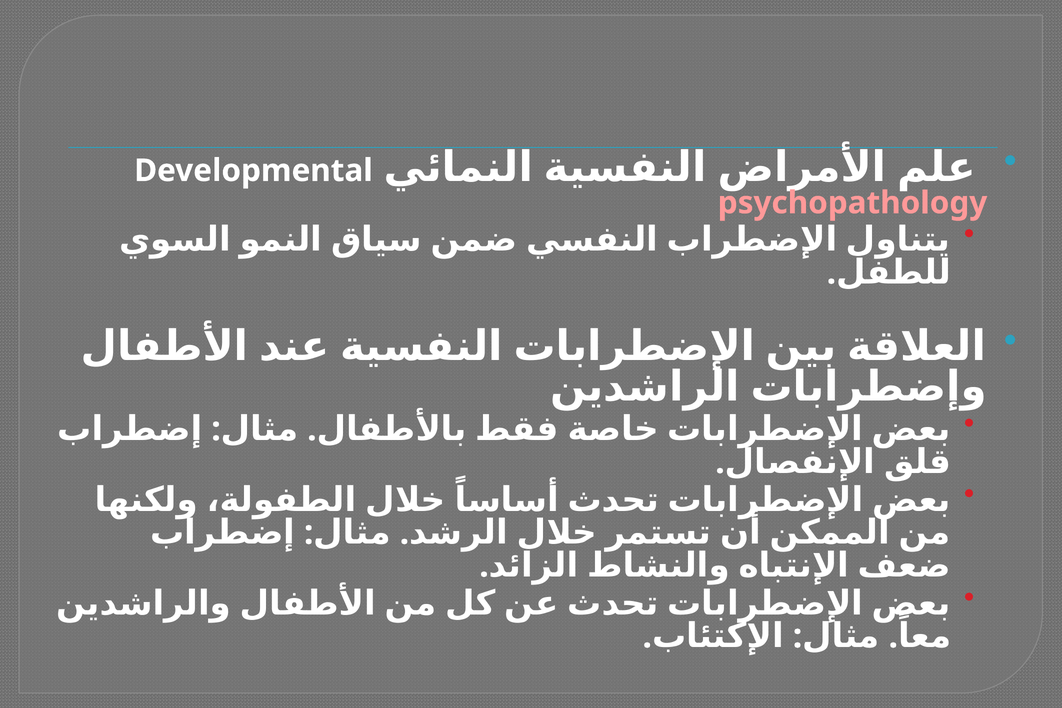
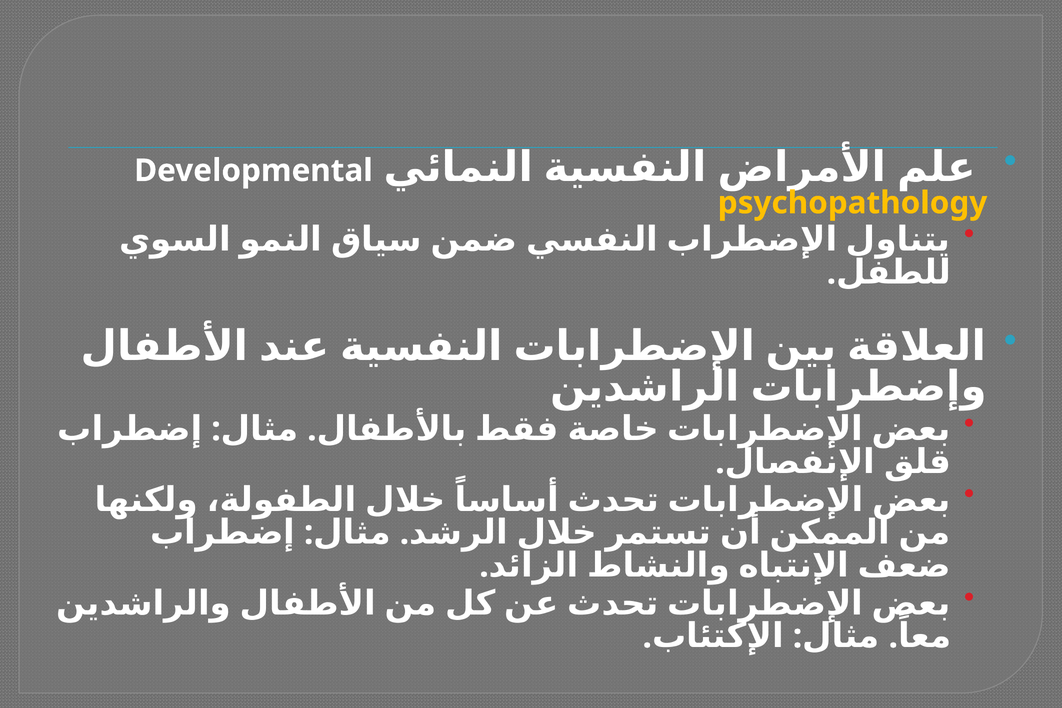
psychopathology colour: pink -> yellow
